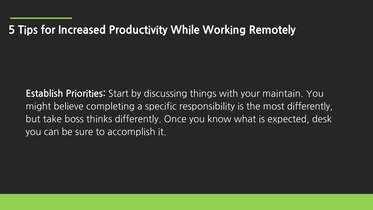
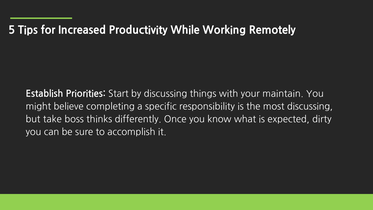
most differently: differently -> discussing
desk: desk -> dirty
